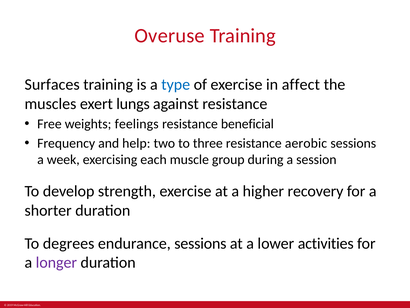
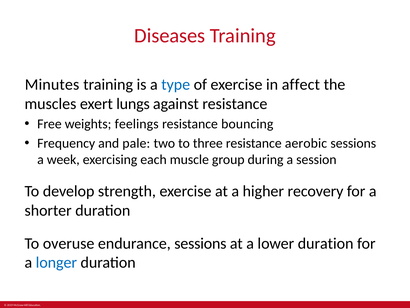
Overuse: Overuse -> Diseases
Surfaces: Surfaces -> Minutes
beneficial: beneficial -> bouncing
help: help -> pale
degrees: degrees -> overuse
lower activities: activities -> duration
longer colour: purple -> blue
